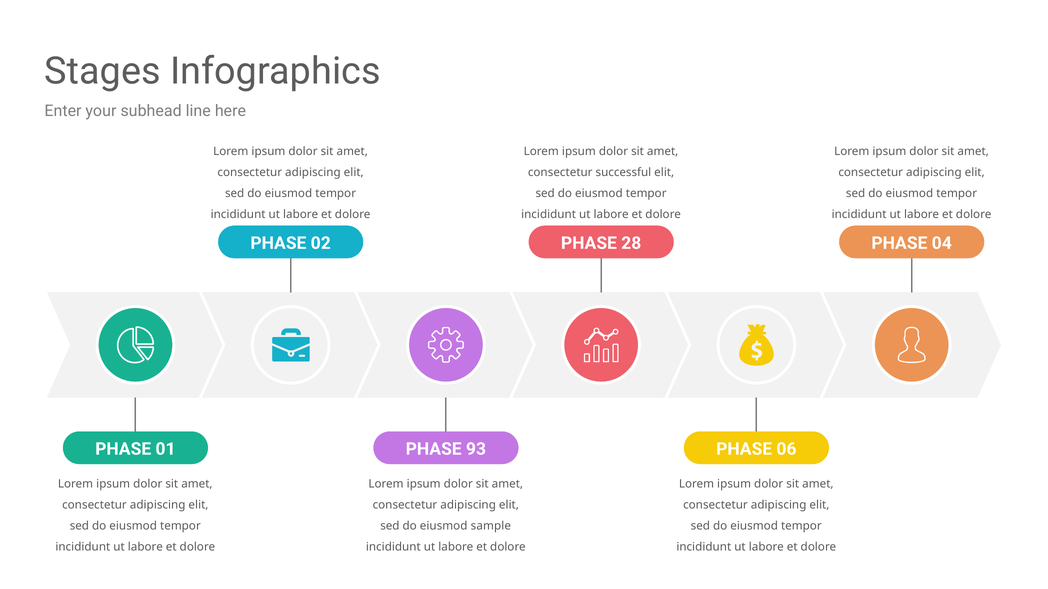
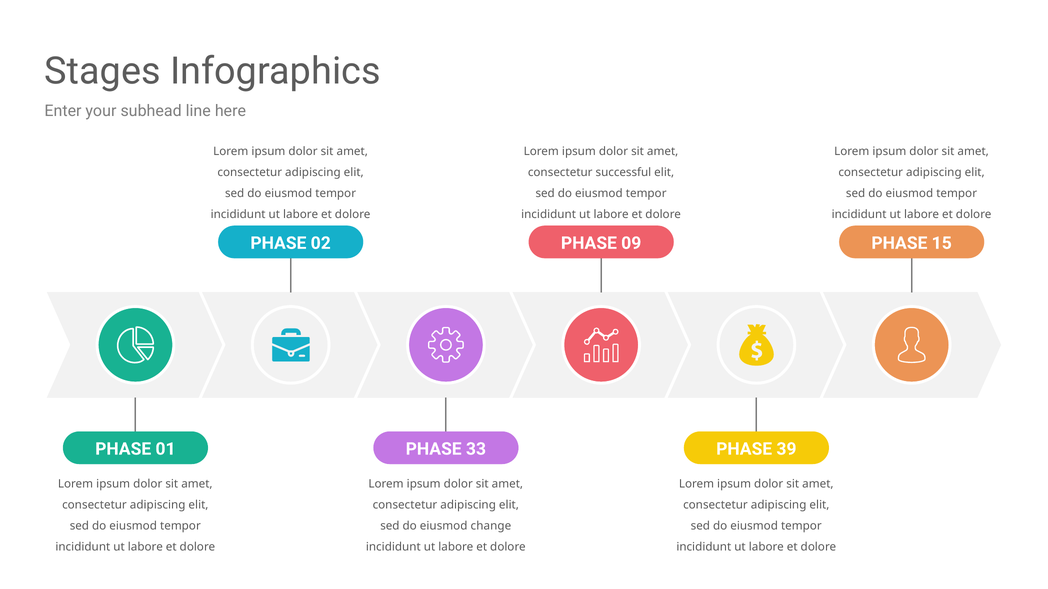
28: 28 -> 09
04: 04 -> 15
93: 93 -> 33
06: 06 -> 39
sample: sample -> change
